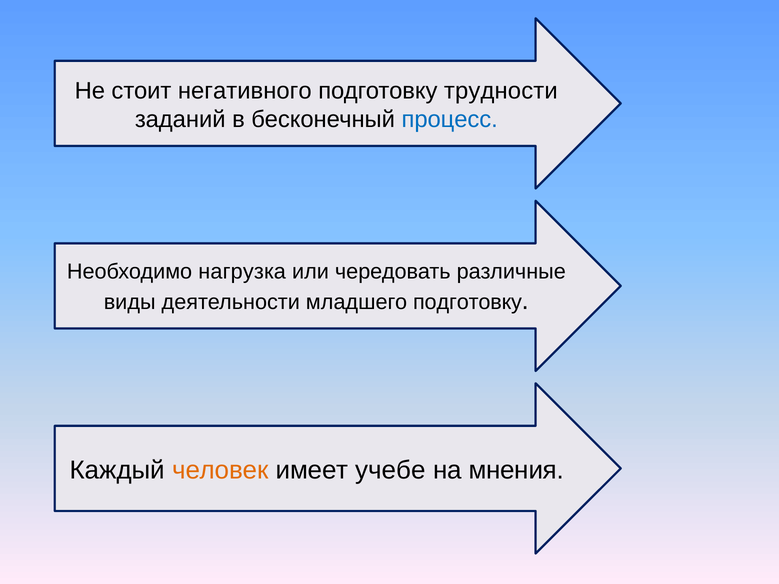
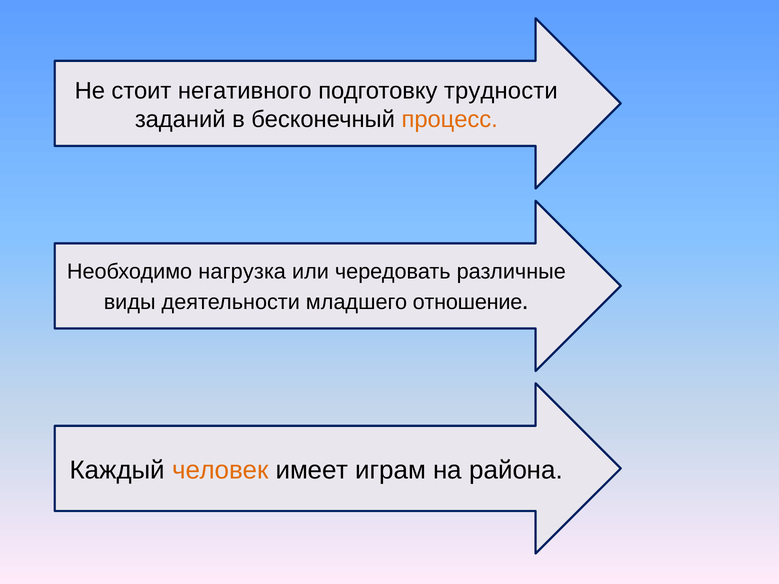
процесс colour: blue -> orange
младшего подготовку: подготовку -> отношение
учебе: учебе -> играм
мнения: мнения -> района
